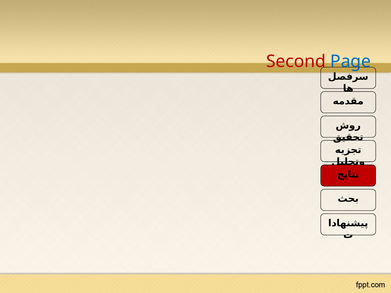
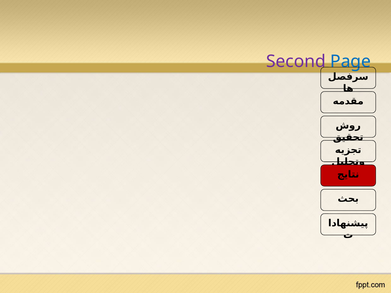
Second colour: red -> purple
